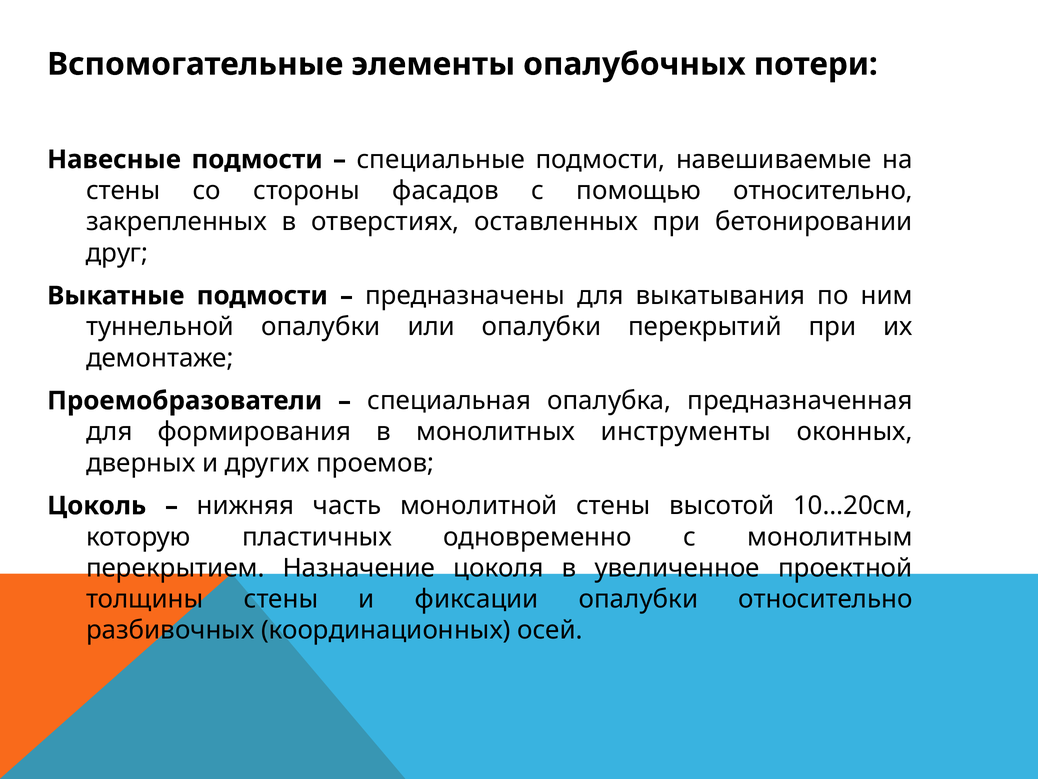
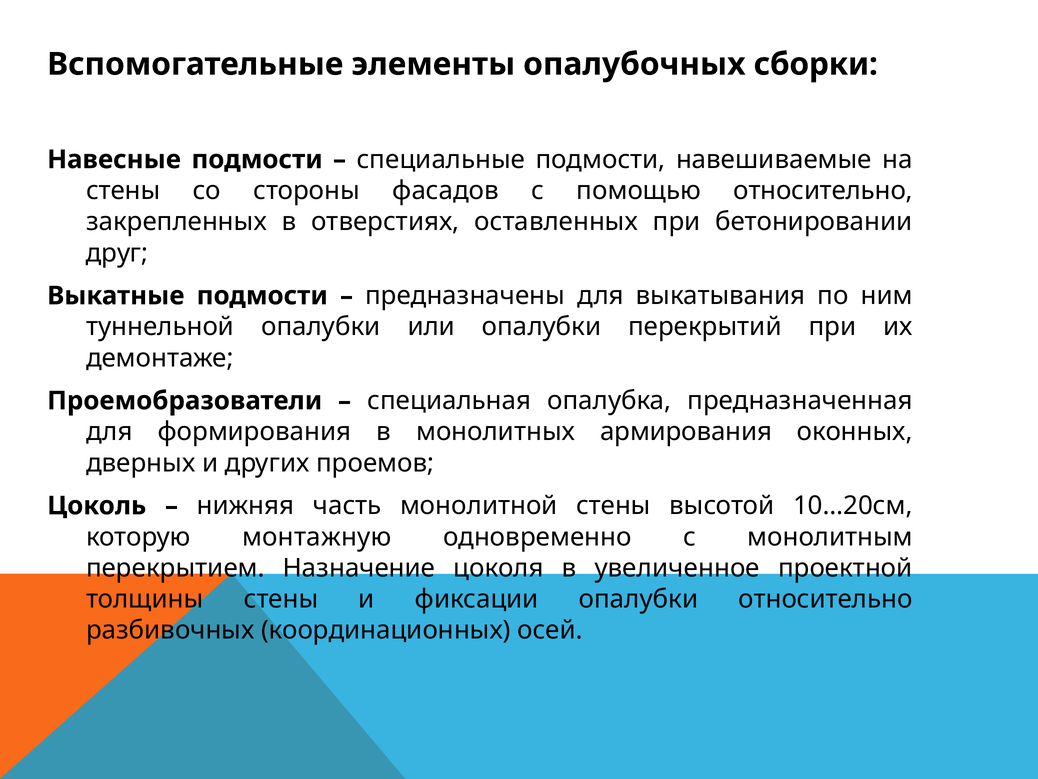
потери: потери -> сборки
инструменты: инструменты -> армирования
пластичных: пластичных -> монтажную
